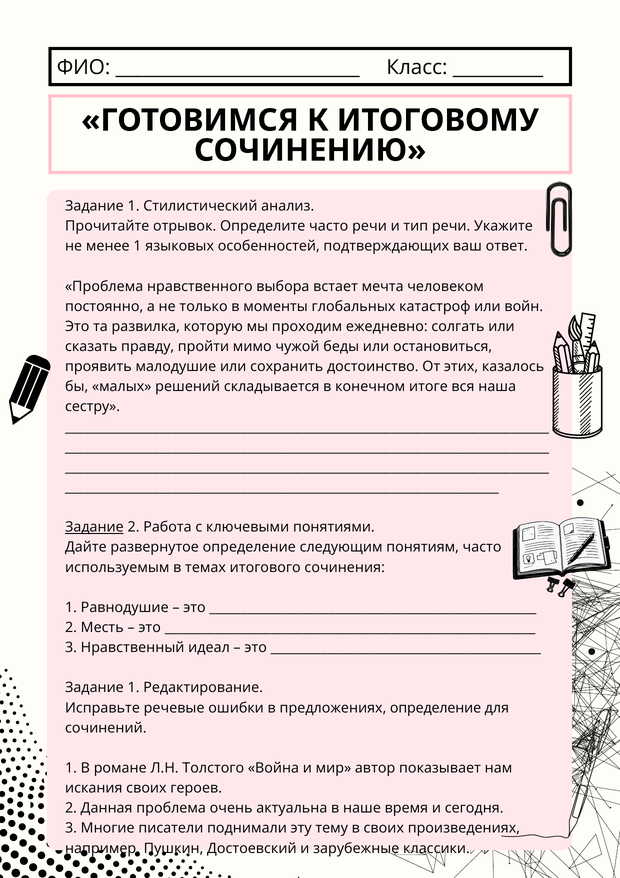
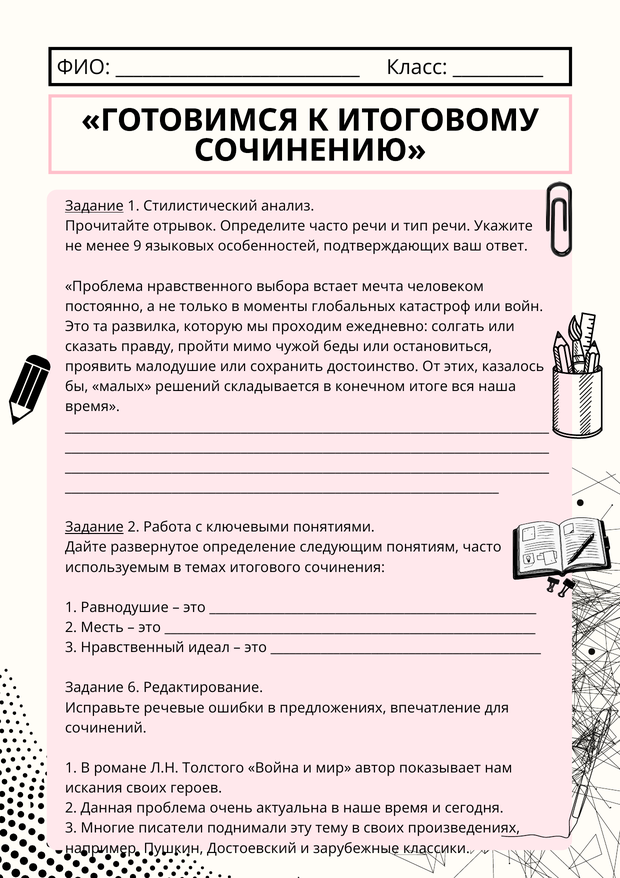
Задание at (94, 206) underline: none -> present
менее 1: 1 -> 9
сестру at (93, 406): сестру -> время
1 at (134, 687): 1 -> 6
предложениях определение: определение -> впечатление
